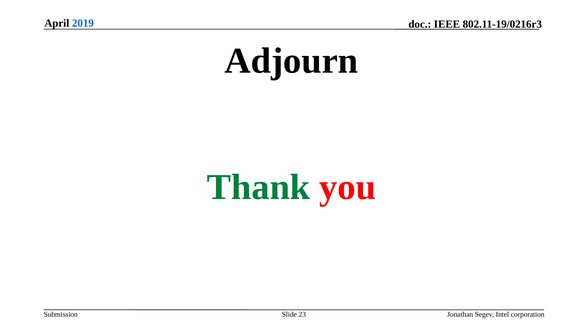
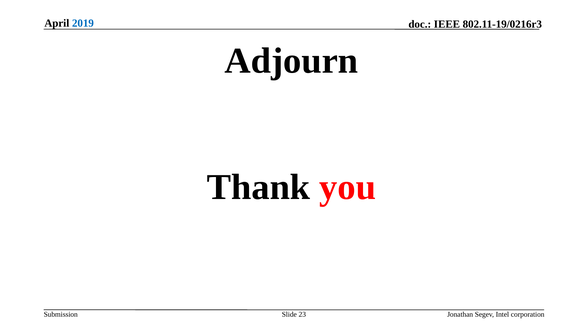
Thank colour: green -> black
